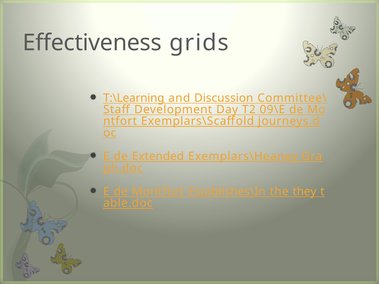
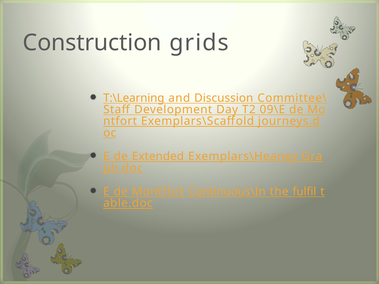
Effectiveness: Effectiveness -> Construction
Establishes\In: Establishes\In -> Continuous\In
they: they -> fulfil
